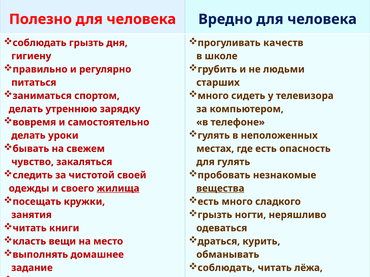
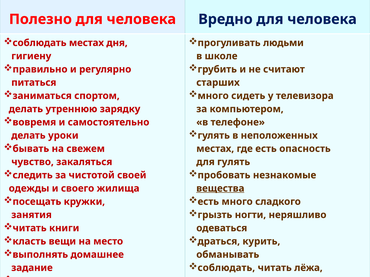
соблюдать грызть: грызть -> местах
качеств: качеств -> людьми
людьми: людьми -> считают
жилища underline: present -> none
